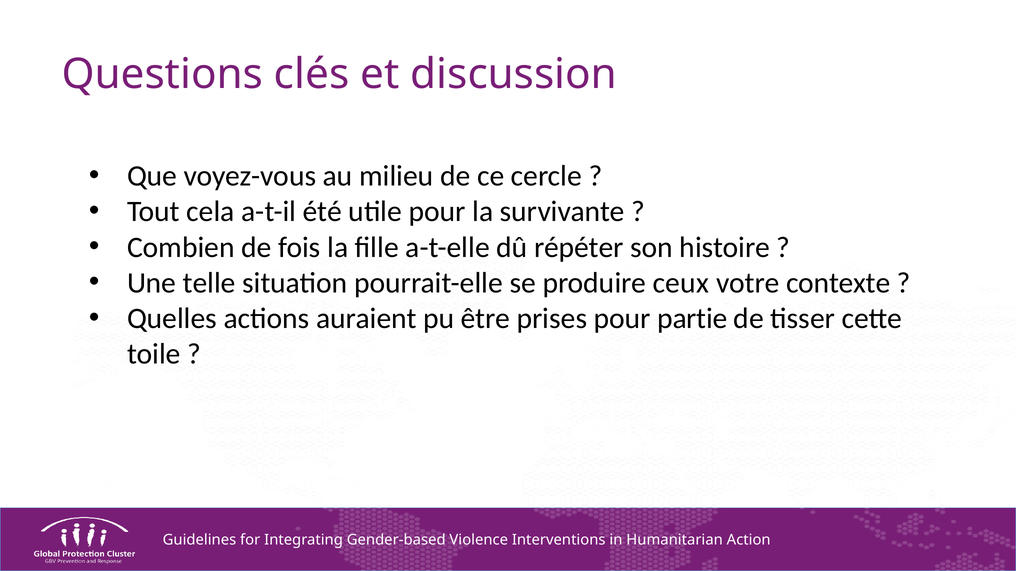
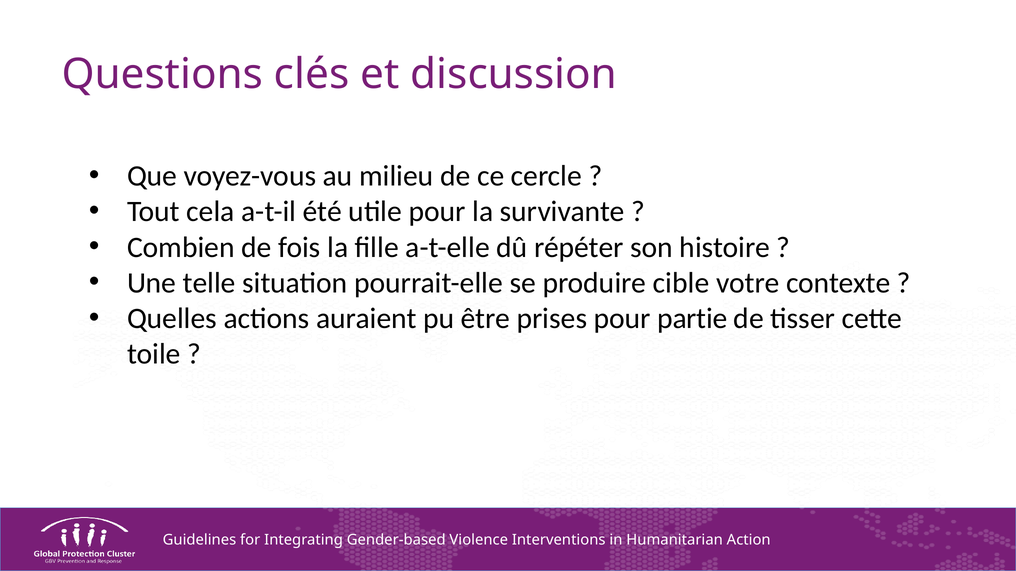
ceux: ceux -> cible
